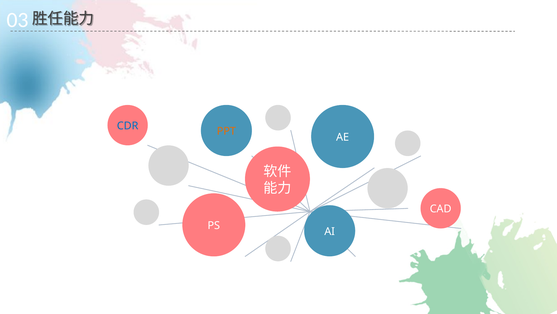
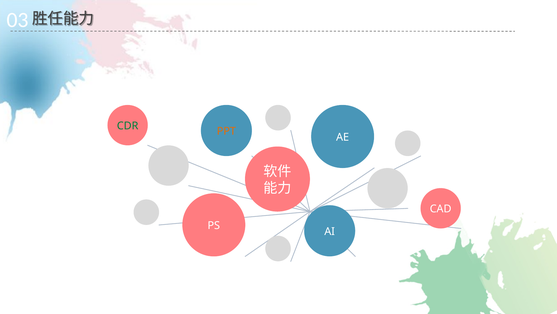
CDR colour: blue -> green
